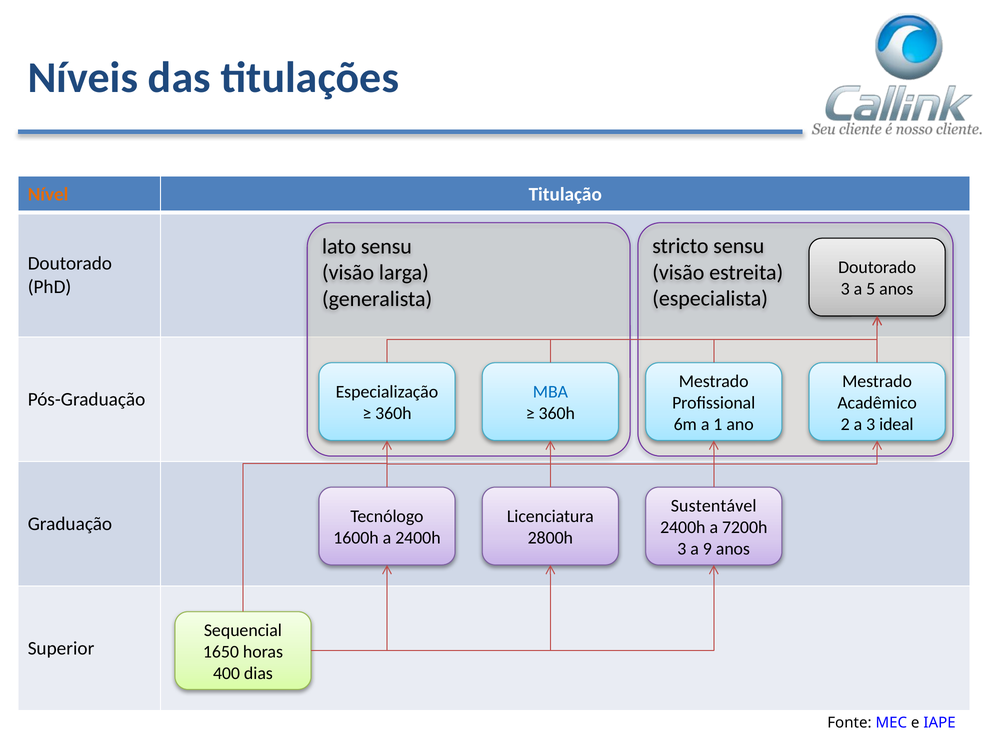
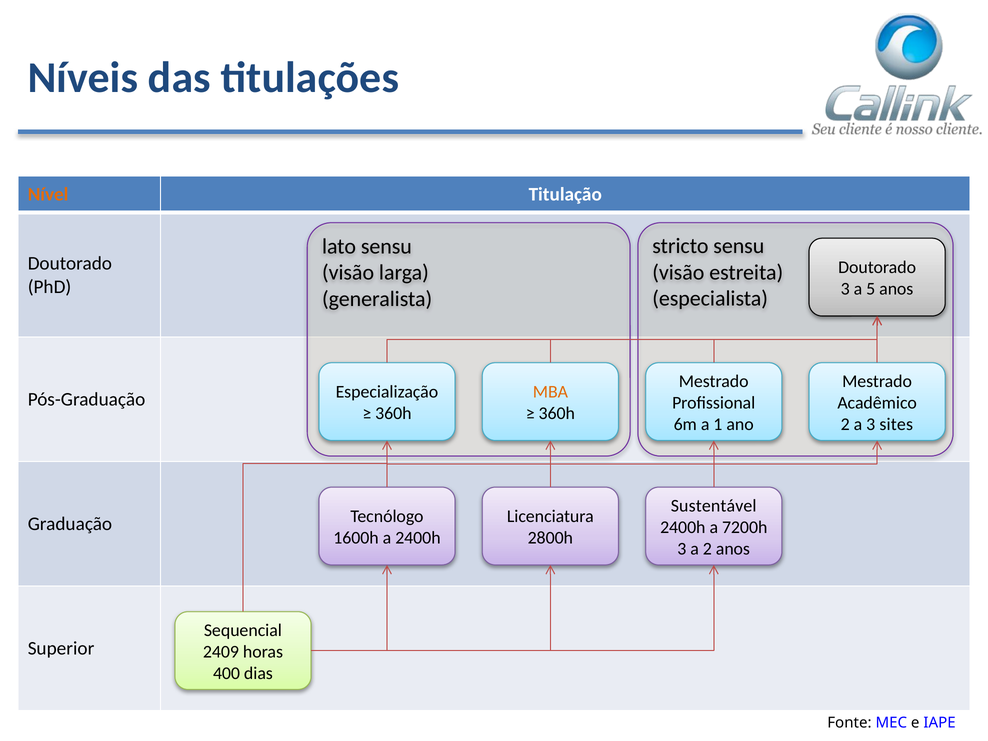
MBA colour: blue -> orange
ideal: ideal -> sites
a 9: 9 -> 2
1650: 1650 -> 2409
